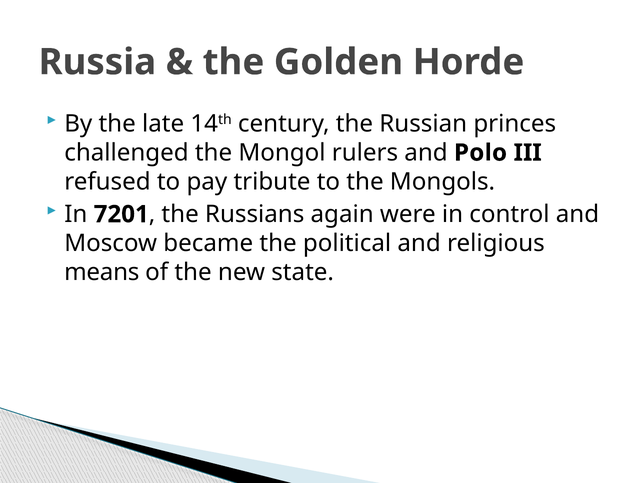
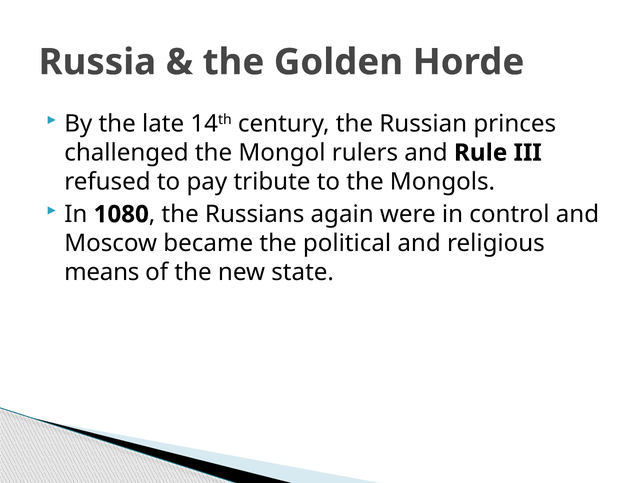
Polo: Polo -> Rule
7201: 7201 -> 1080
